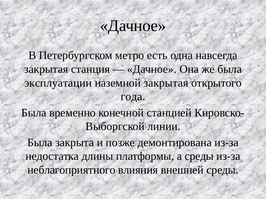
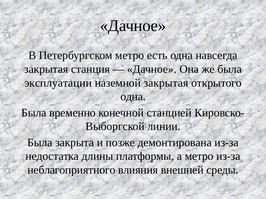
года at (133, 97): года -> одна
а среды: среды -> метро
